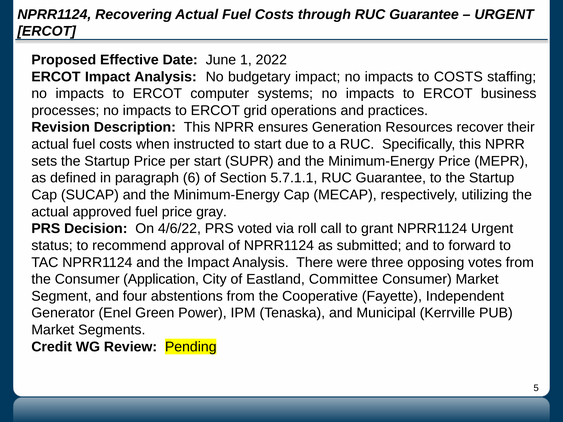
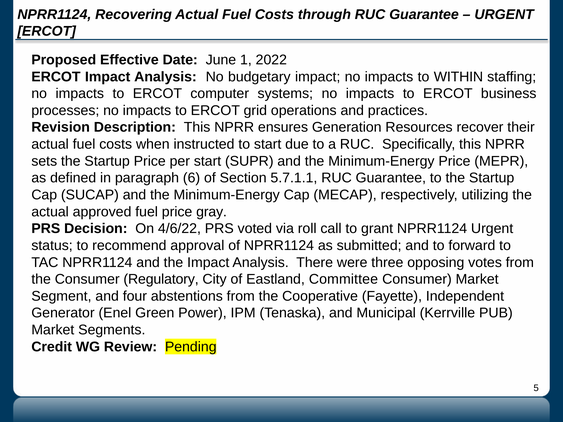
to COSTS: COSTS -> WITHIN
Application: Application -> Regulatory
